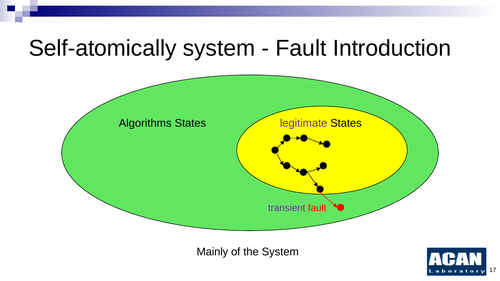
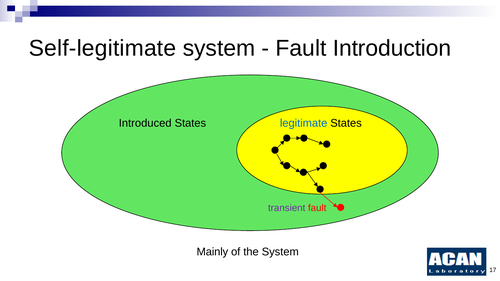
Self-atomically: Self-atomically -> Self-legitimate
Algorithms: Algorithms -> Introduced
legitimate colour: purple -> blue
